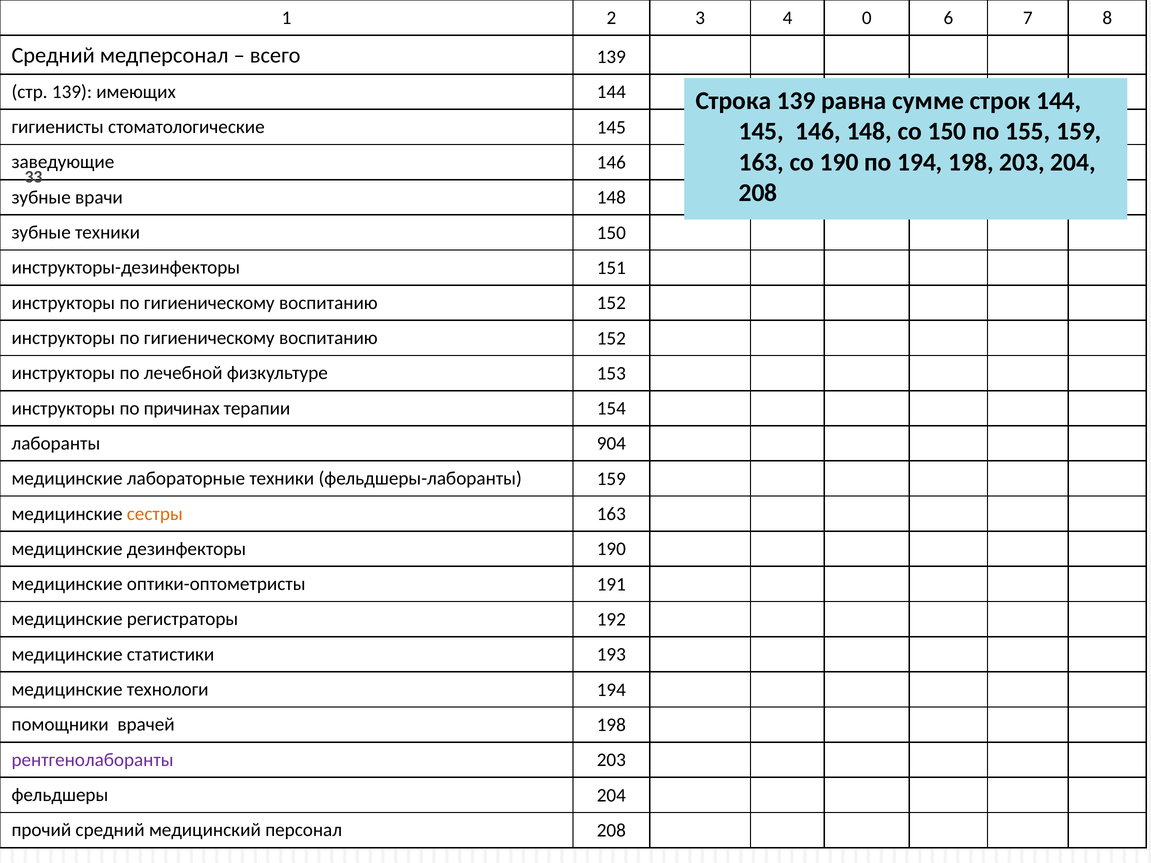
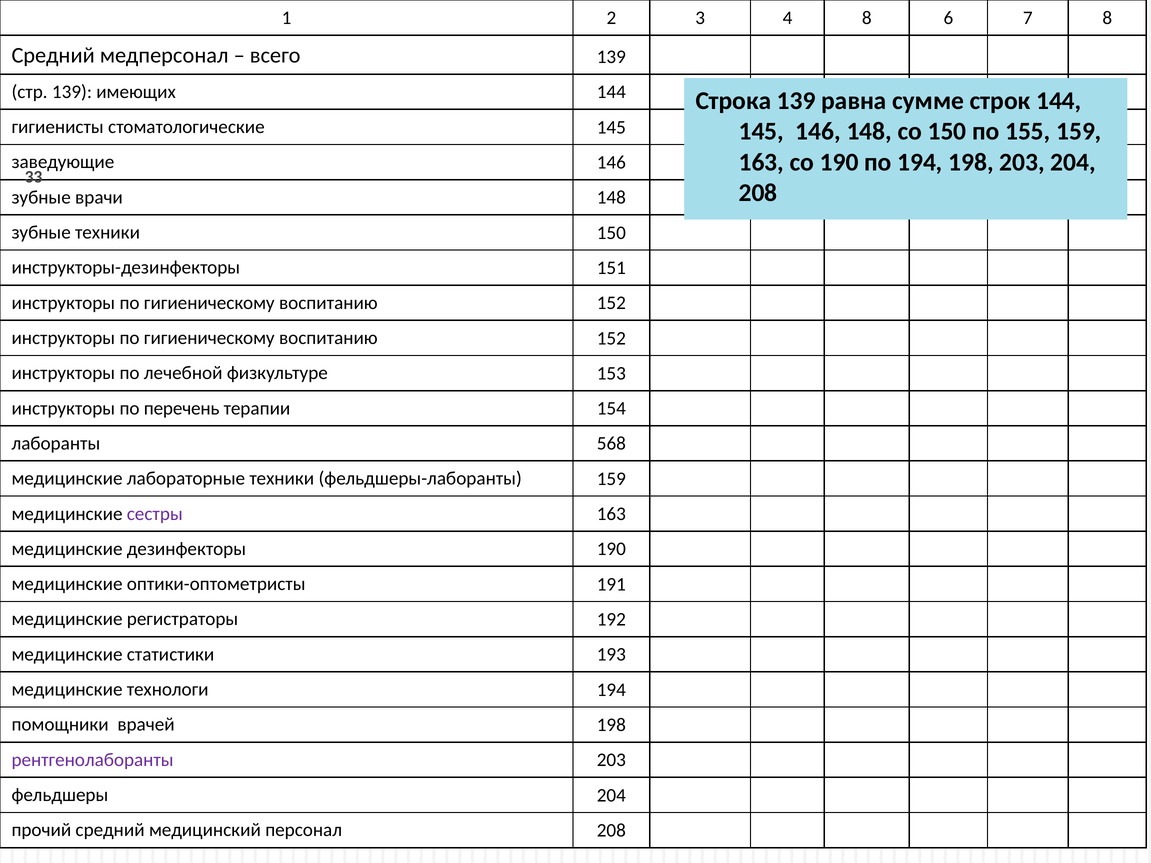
4 0: 0 -> 8
причинах: причинах -> перечень
904: 904 -> 568
сестры colour: orange -> purple
